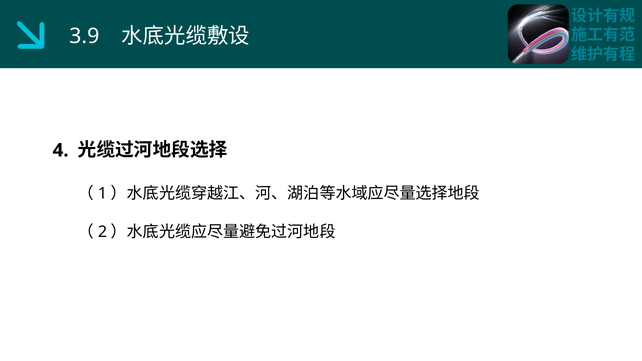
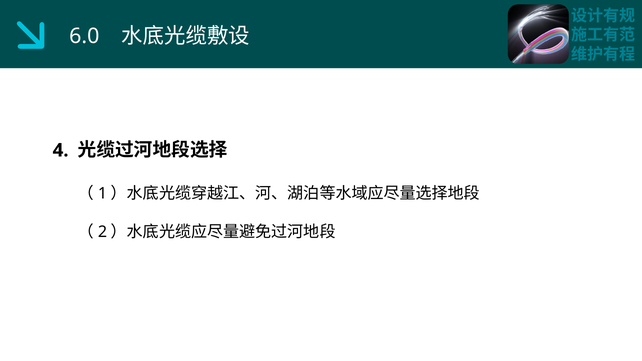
3.9: 3.9 -> 6.0
